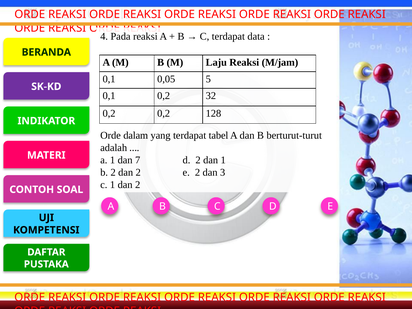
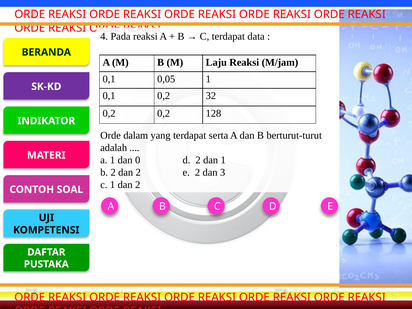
0,05 5: 5 -> 1
tabel: tabel -> serta
7: 7 -> 0
